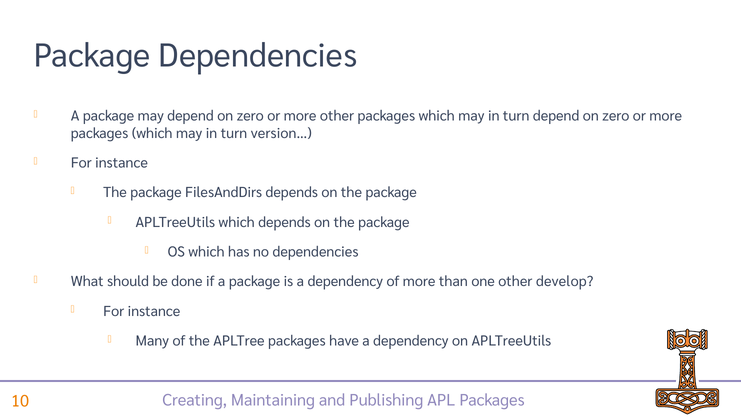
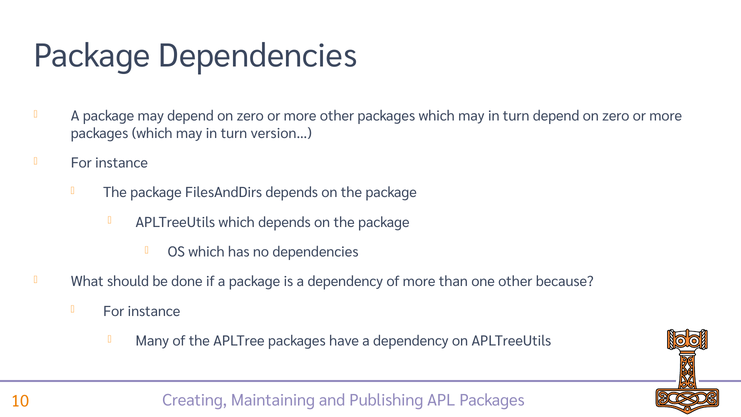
develop: develop -> because
